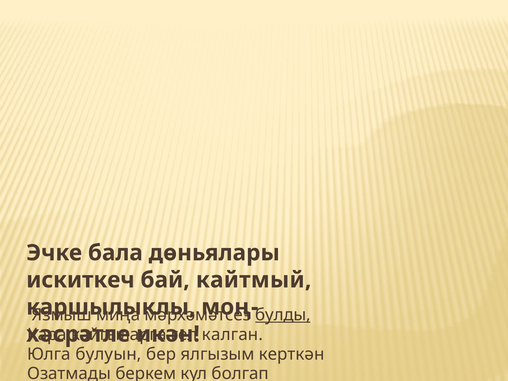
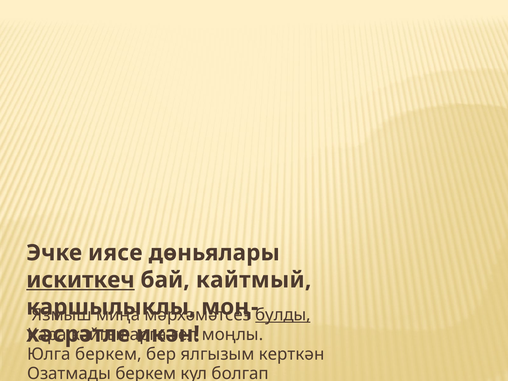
Эчке бала: бала -> иясе
искиткеч underline: none -> present
калган at (233, 334): калган -> моңлы
Юлга булуын: булуын -> беркем
